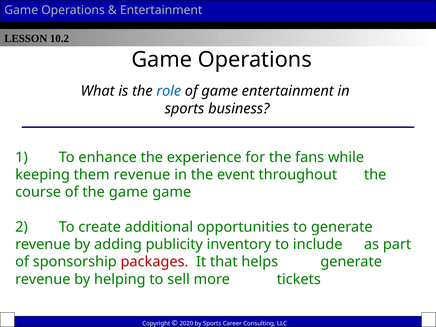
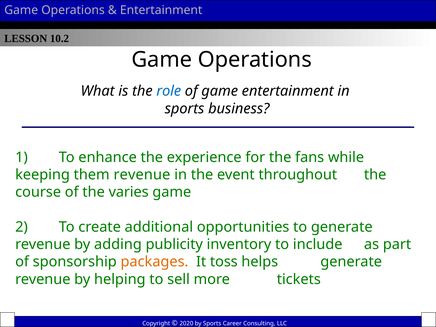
the game: game -> varies
packages colour: red -> orange
that: that -> toss
